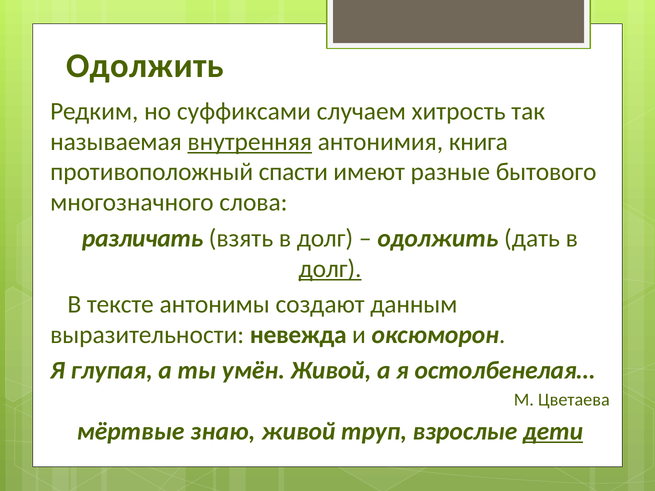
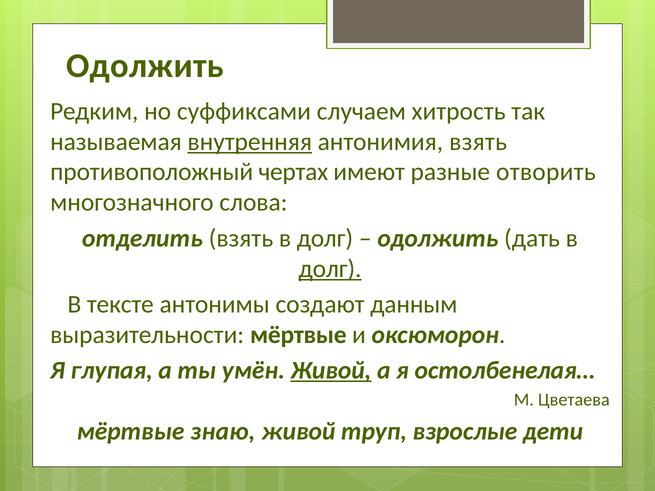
антонимия книга: книга -> взять
спасти: спасти -> чертах
бытового: бытового -> отворить
различать: различать -> отделить
выразительности невежда: невежда -> мёртвые
Живой at (331, 371) underline: none -> present
дети underline: present -> none
